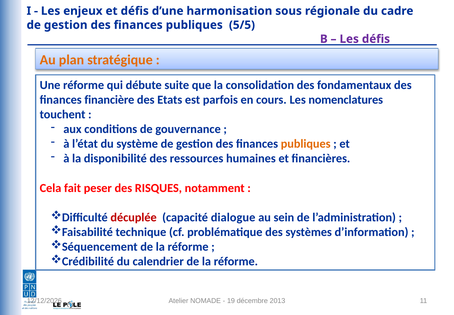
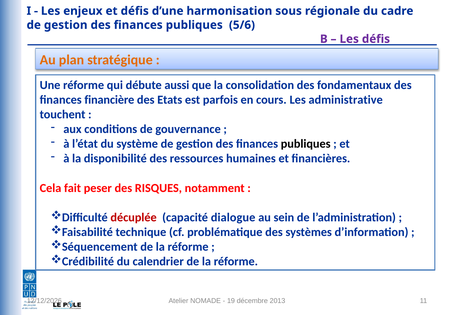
5/5: 5/5 -> 5/6
suite: suite -> aussi
nomenclatures: nomenclatures -> administrative
publiques at (306, 144) colour: orange -> black
